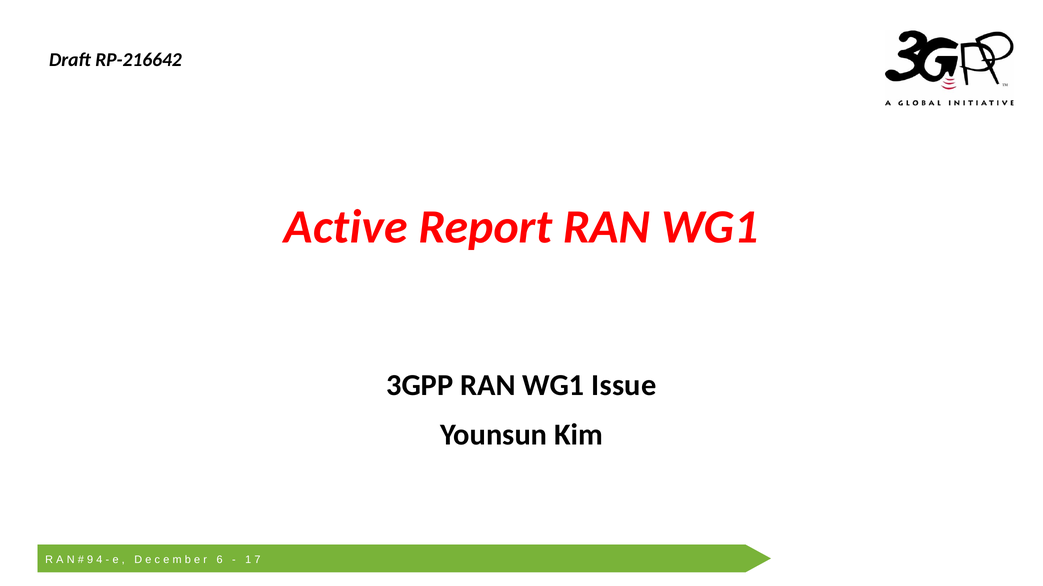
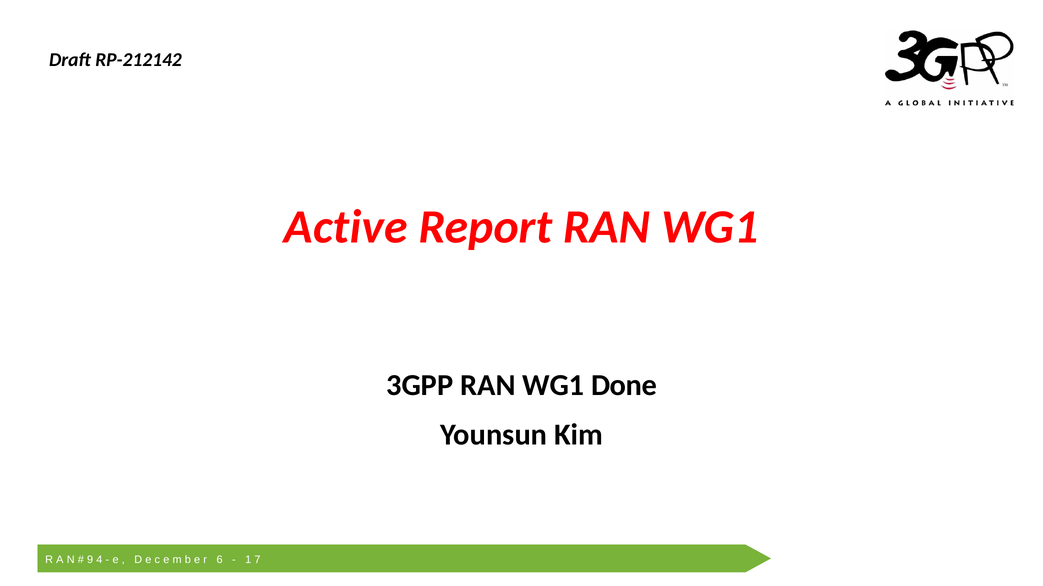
RP-216642: RP-216642 -> RP-212142
Issue: Issue -> Done
